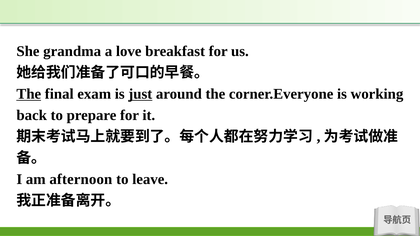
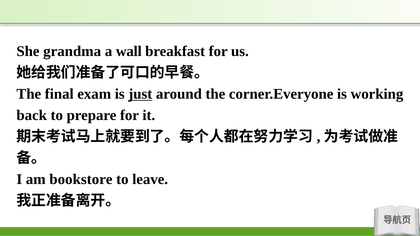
love: love -> wall
The at (29, 94) underline: present -> none
afternoon: afternoon -> bookstore
